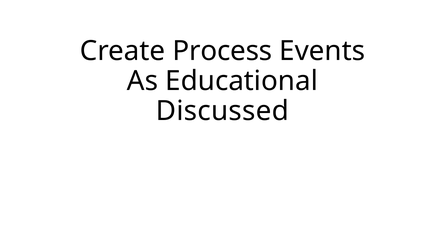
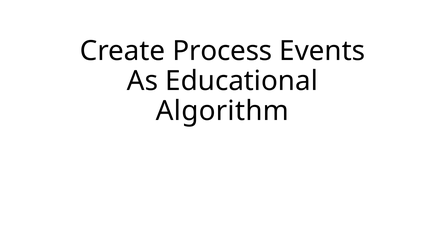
Discussed: Discussed -> Algorithm
